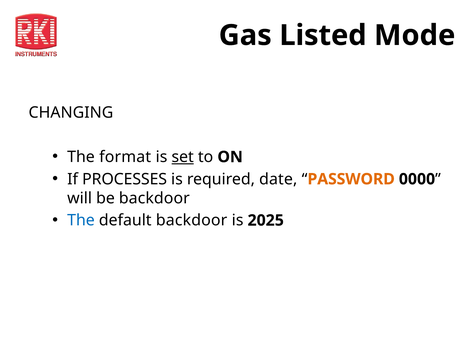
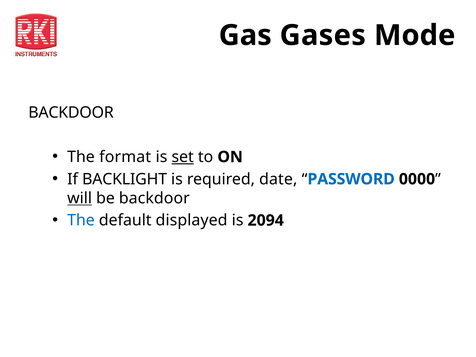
Listed: Listed -> Gases
CHANGING at (71, 113): CHANGING -> BACKDOOR
PROCESSES: PROCESSES -> BACKLIGHT
PASSWORD colour: orange -> blue
will underline: none -> present
default backdoor: backdoor -> displayed
2025: 2025 -> 2094
